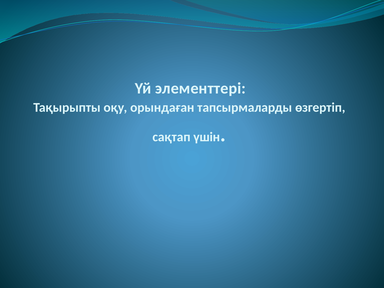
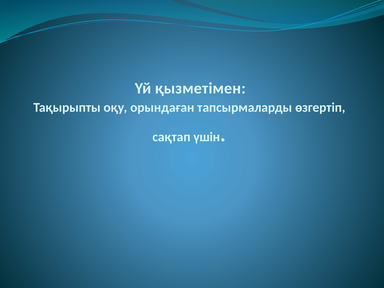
элементтері: элементтері -> қызметімен
